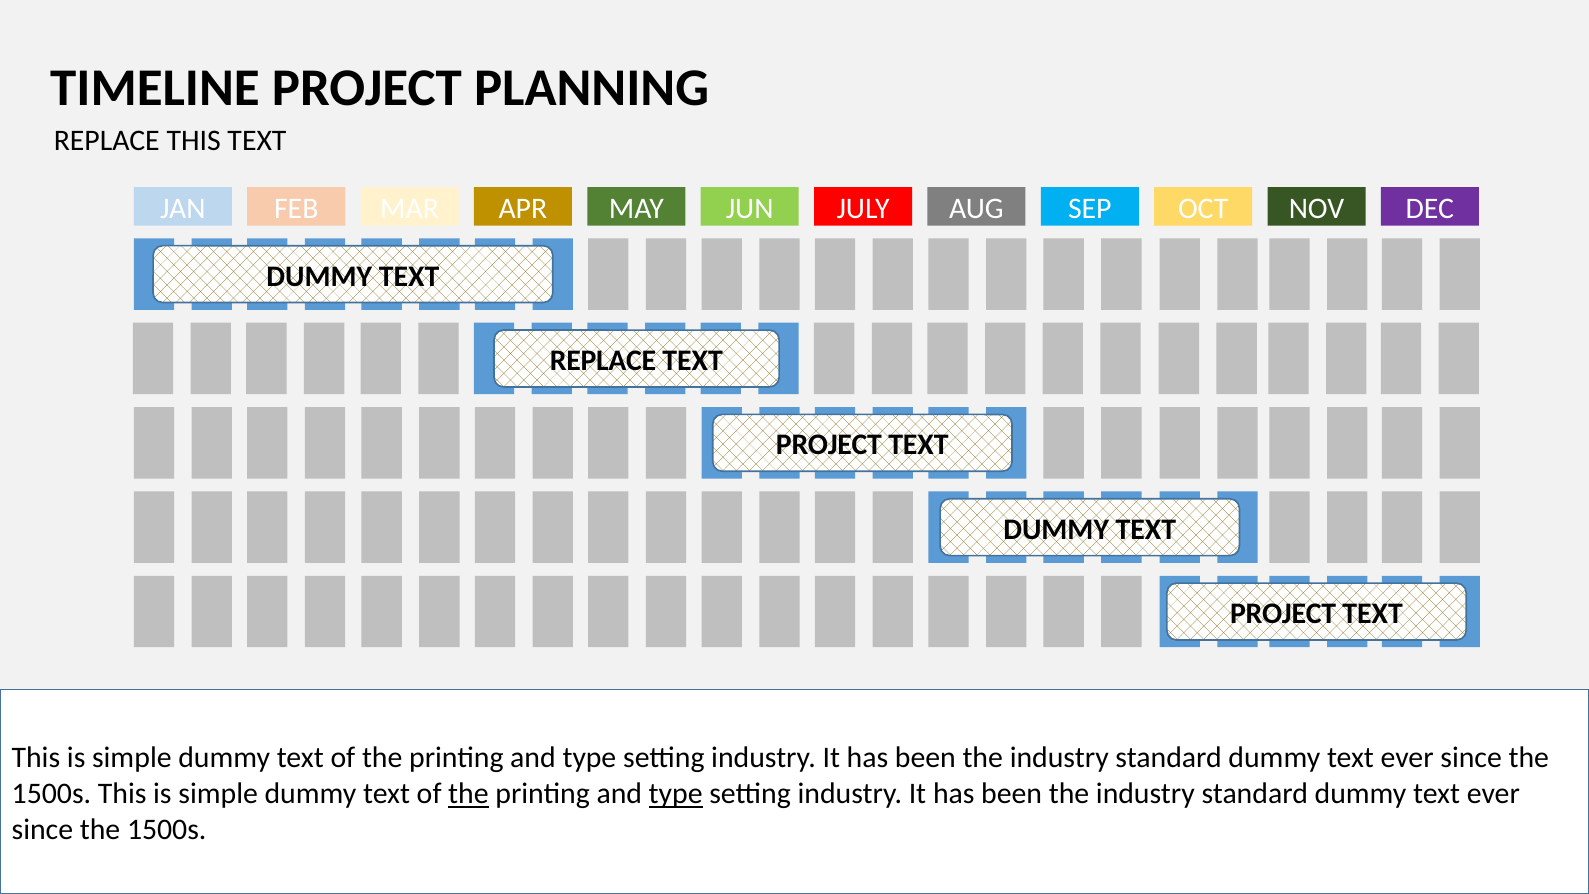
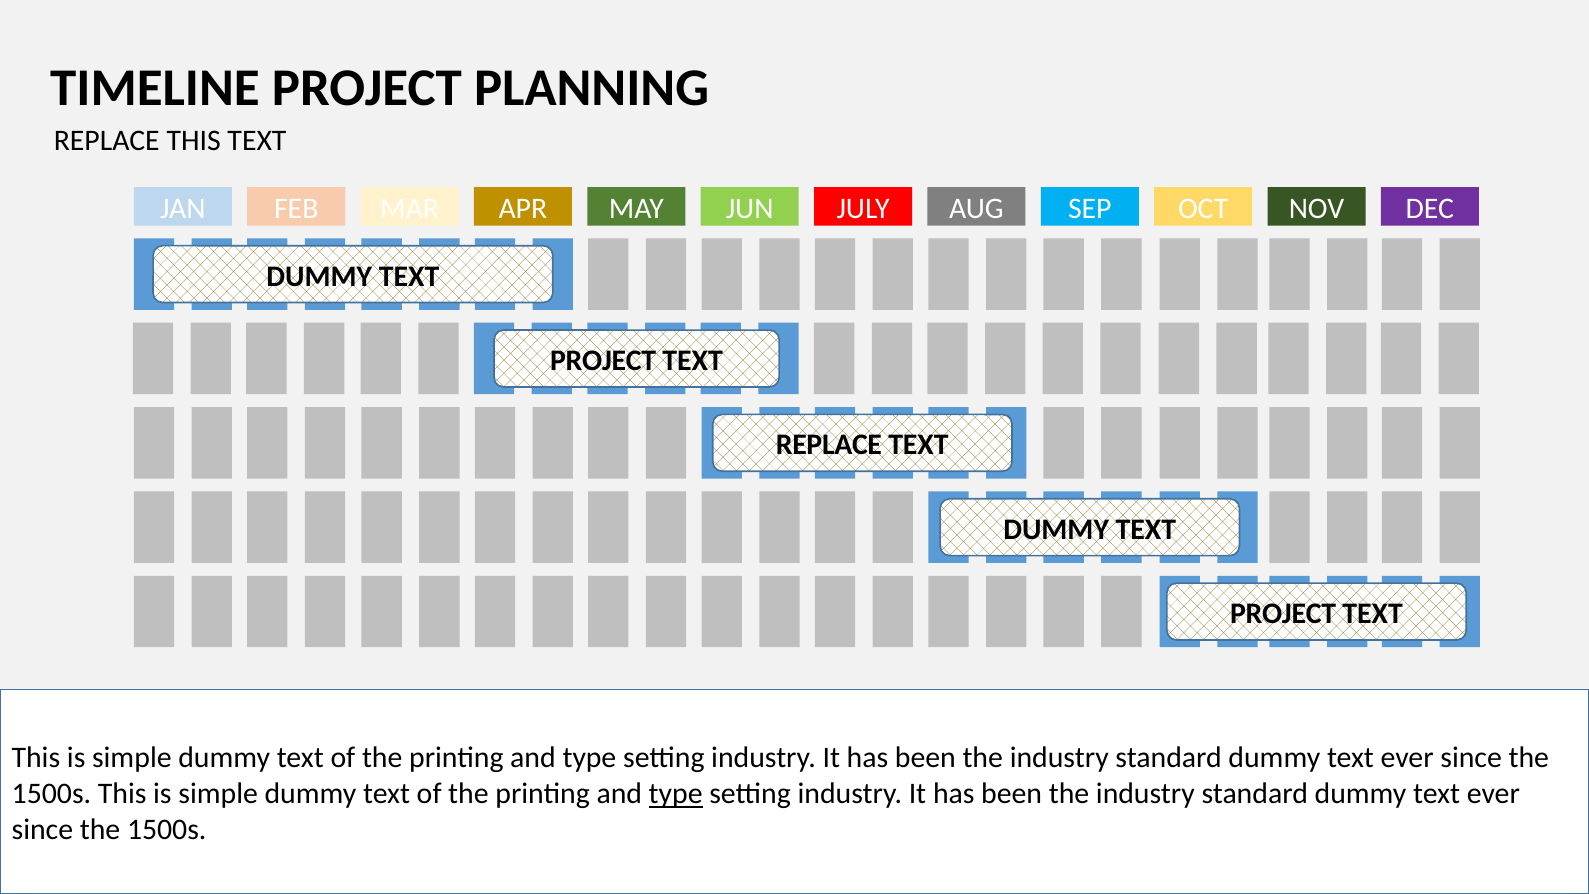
REPLACE at (603, 360): REPLACE -> PROJECT
PROJECT at (829, 445): PROJECT -> REPLACE
the at (468, 794) underline: present -> none
